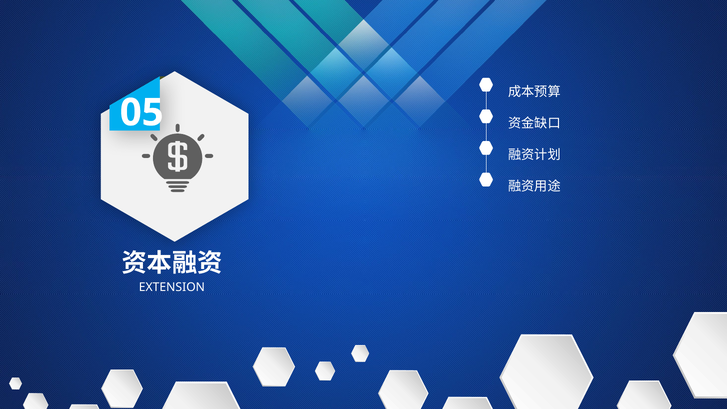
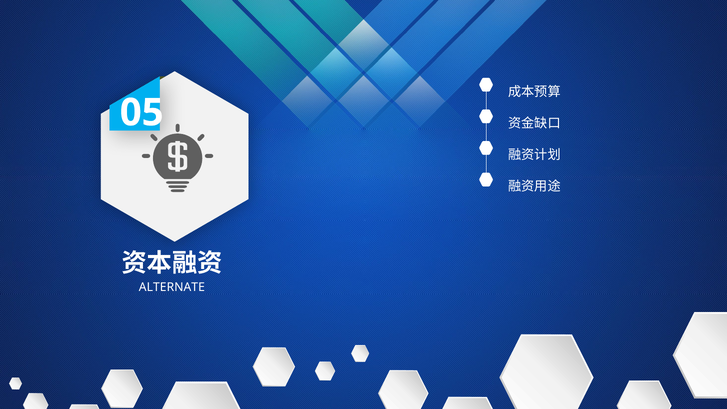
EXTENSION: EXTENSION -> ALTERNATE
